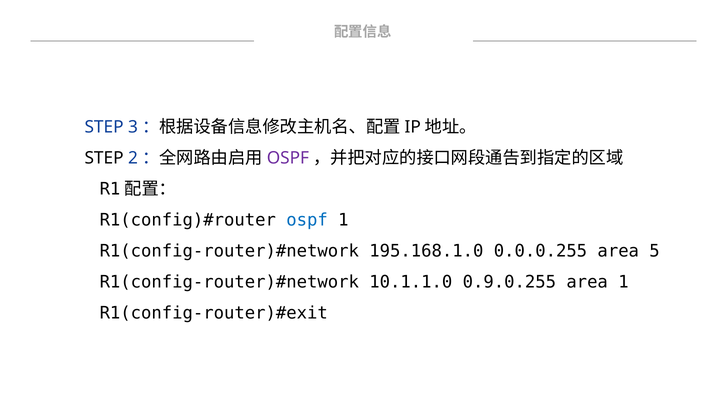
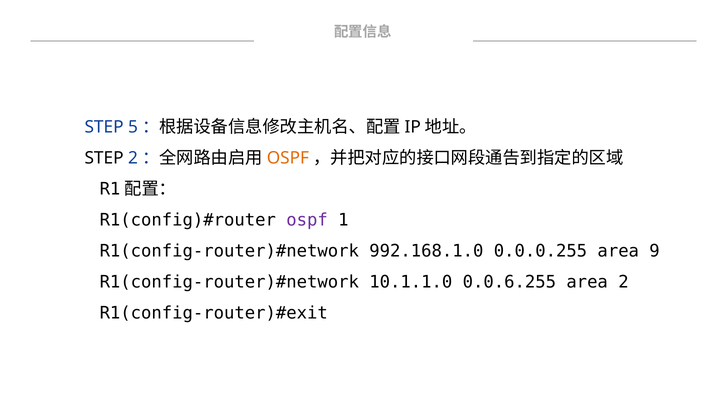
3: 3 -> 5
OSPF at (288, 158) colour: purple -> orange
ospf at (307, 220) colour: blue -> purple
195.168.1.0: 195.168.1.0 -> 992.168.1.0
5: 5 -> 9
0.9.0.255: 0.9.0.255 -> 0.0.6.255
area 1: 1 -> 2
